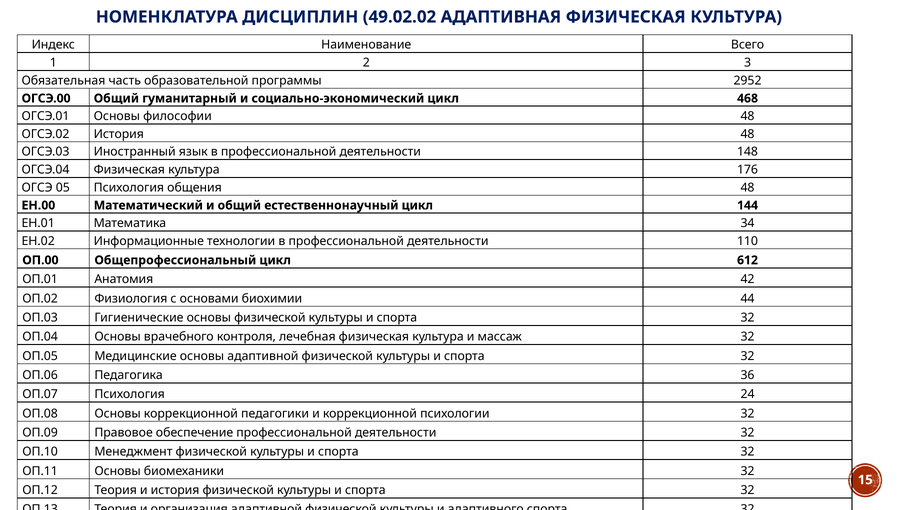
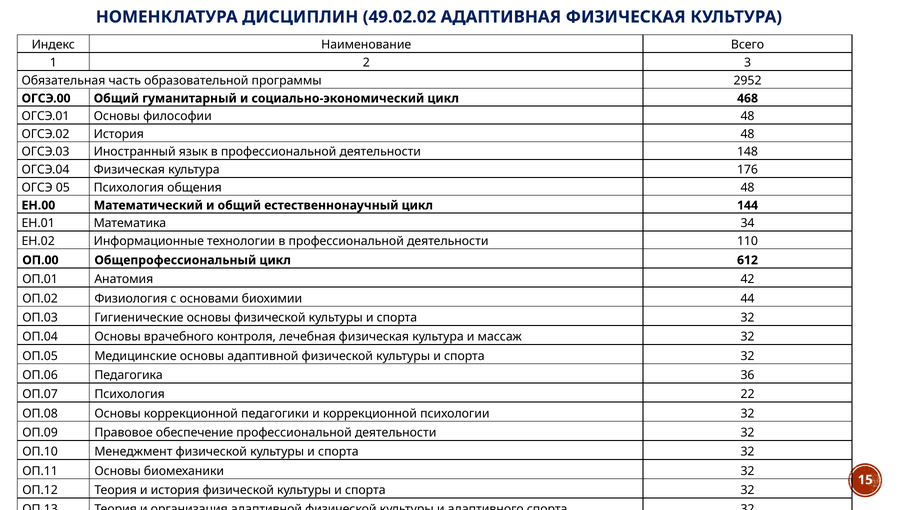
24: 24 -> 22
